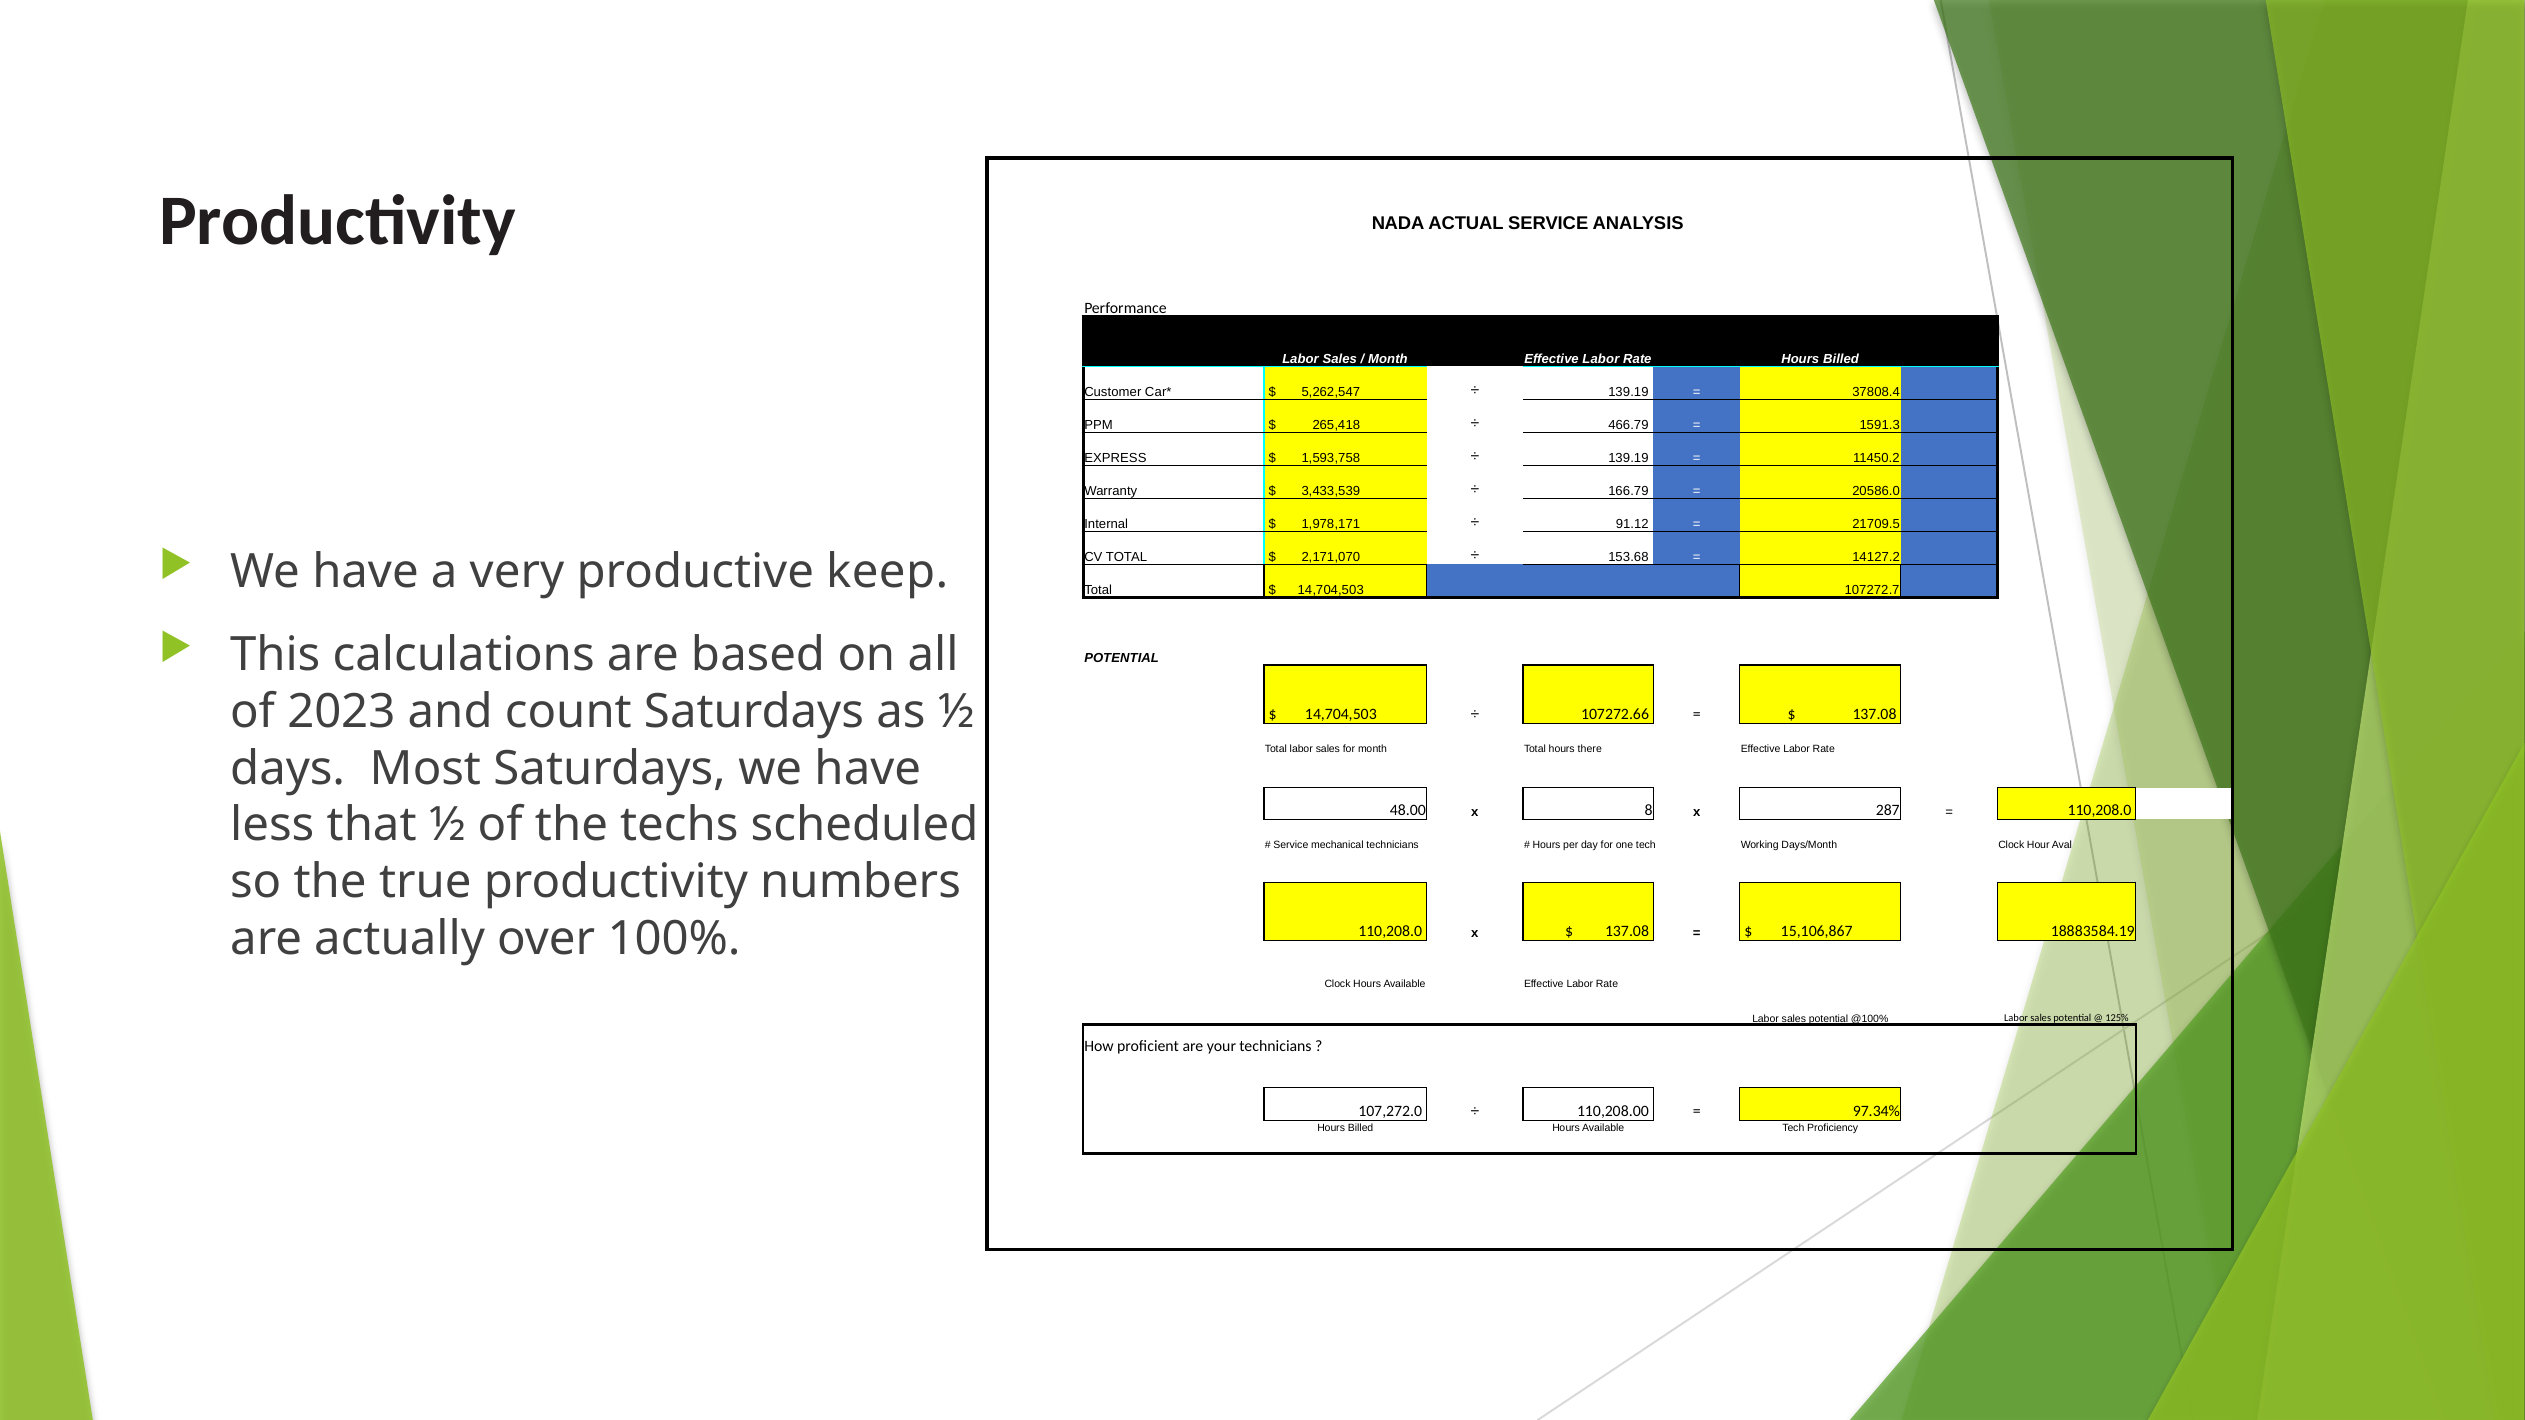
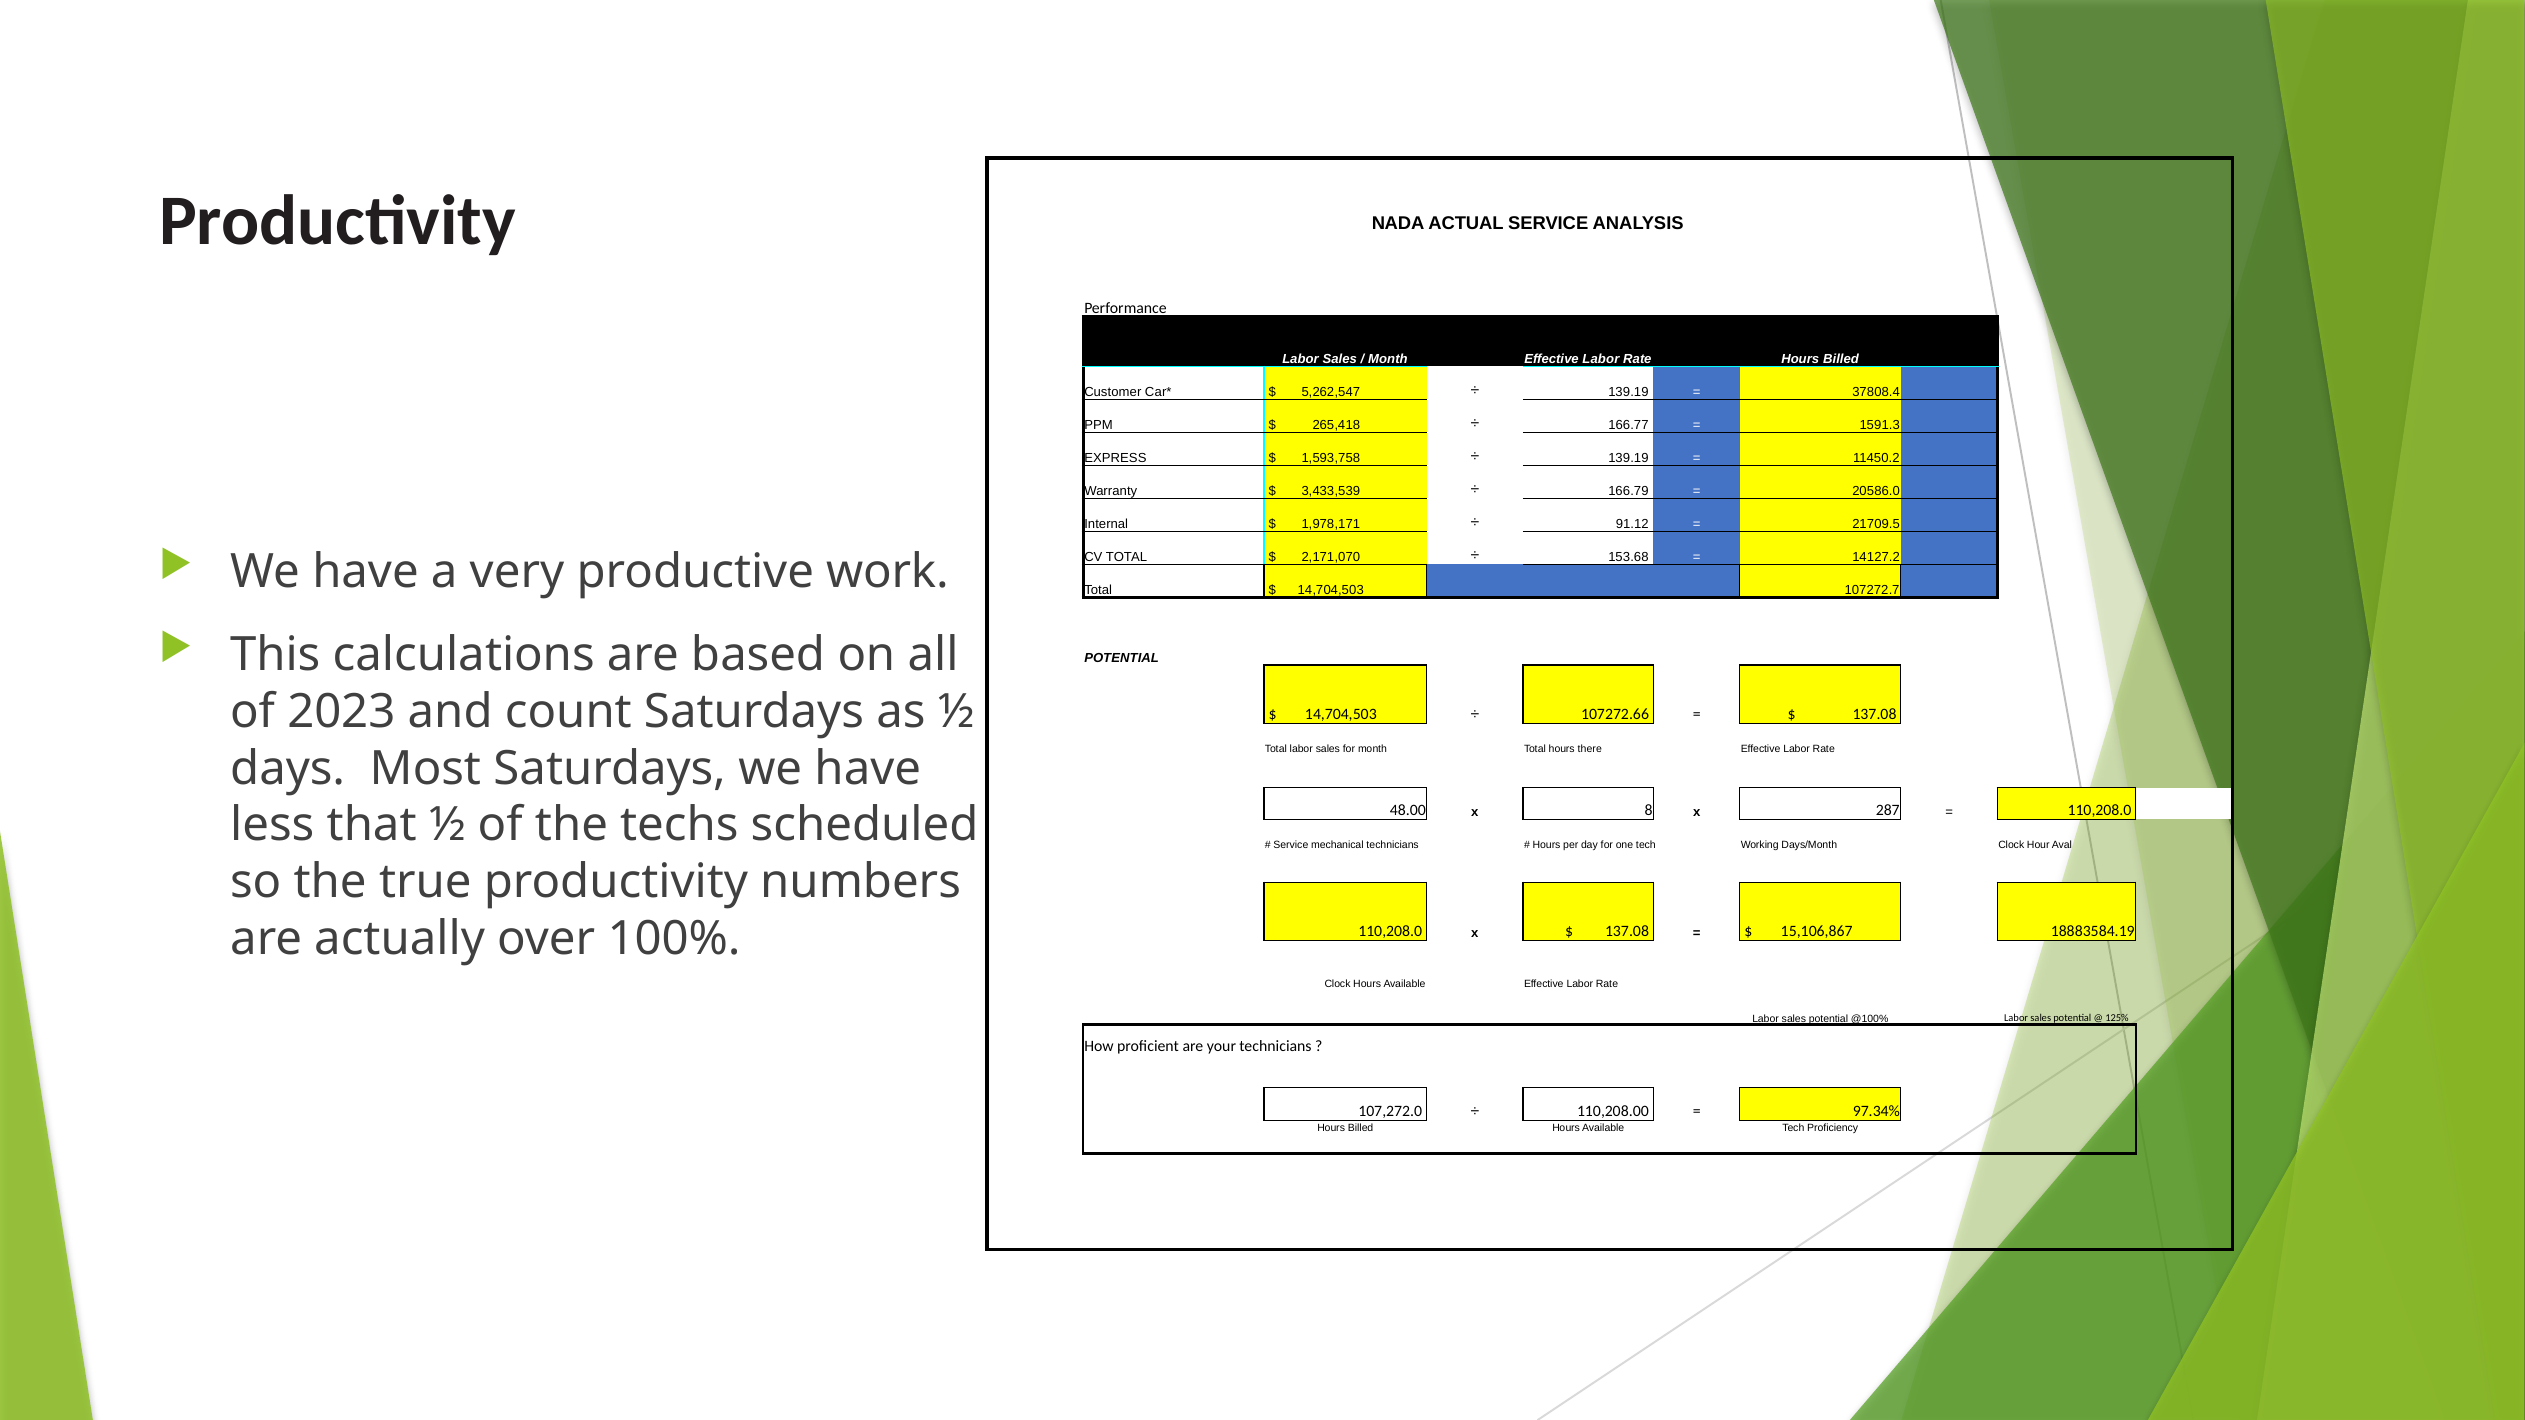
466.79: 466.79 -> 166.77
keep: keep -> work
